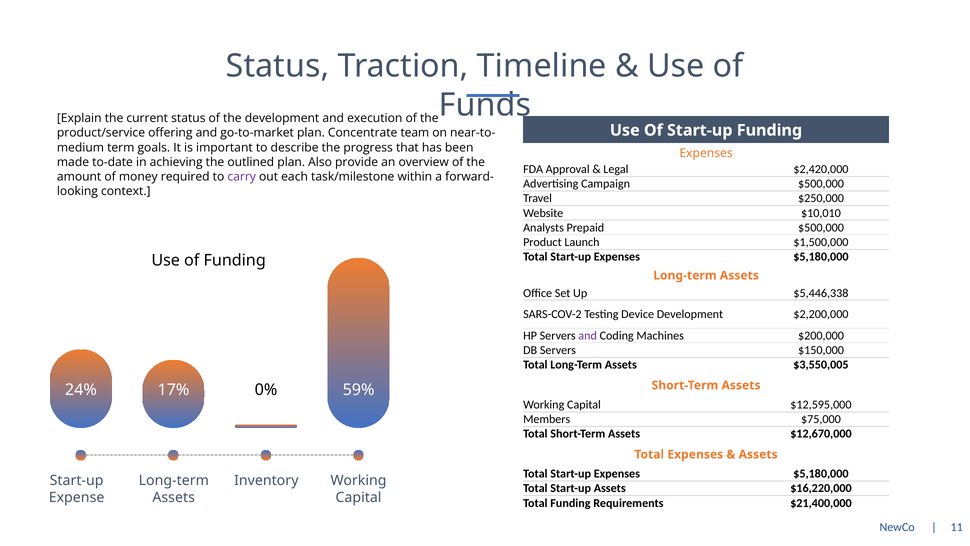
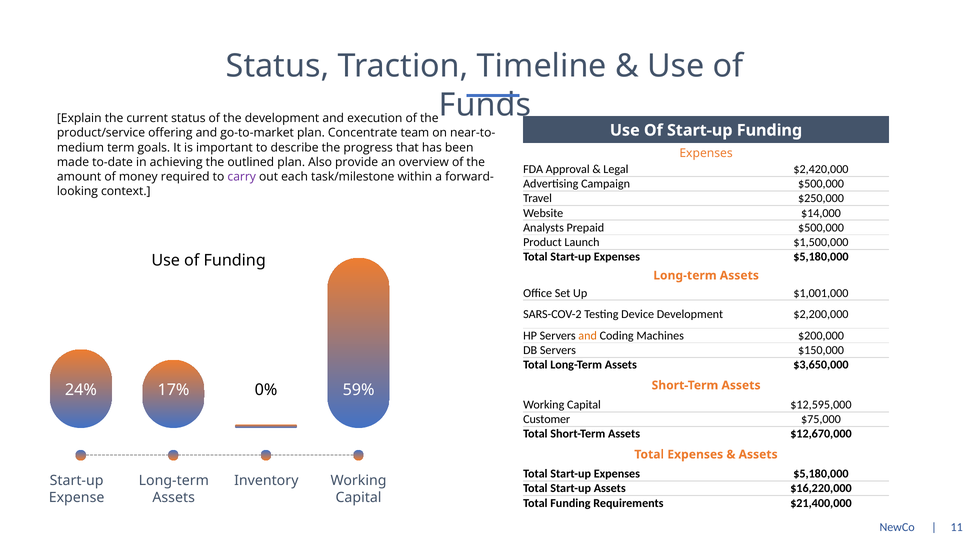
$10,010: $10,010 -> $14,000
$5,446,338: $5,446,338 -> $1,001,000
and at (588, 335) colour: purple -> orange
$3,550,005: $3,550,005 -> $3,650,000
Members: Members -> Customer
